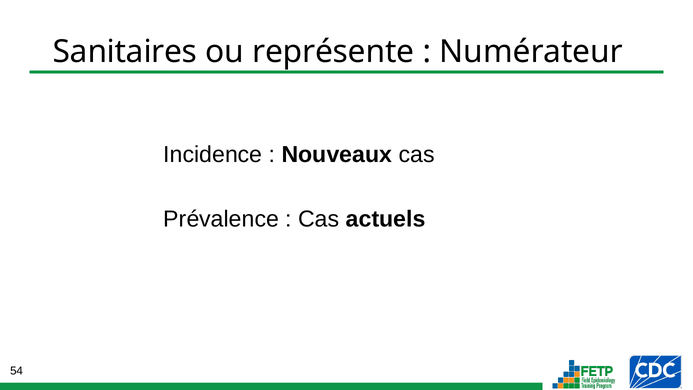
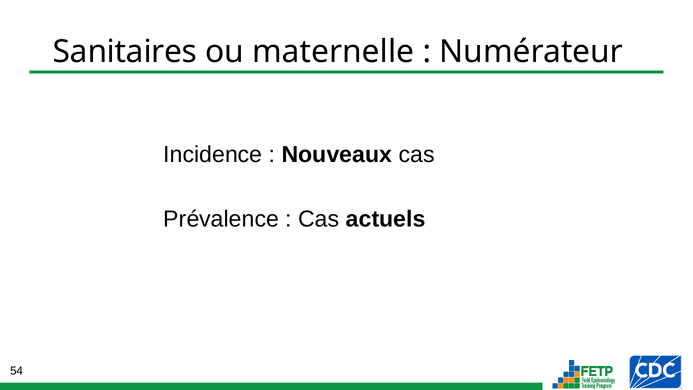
représente: représente -> maternelle
